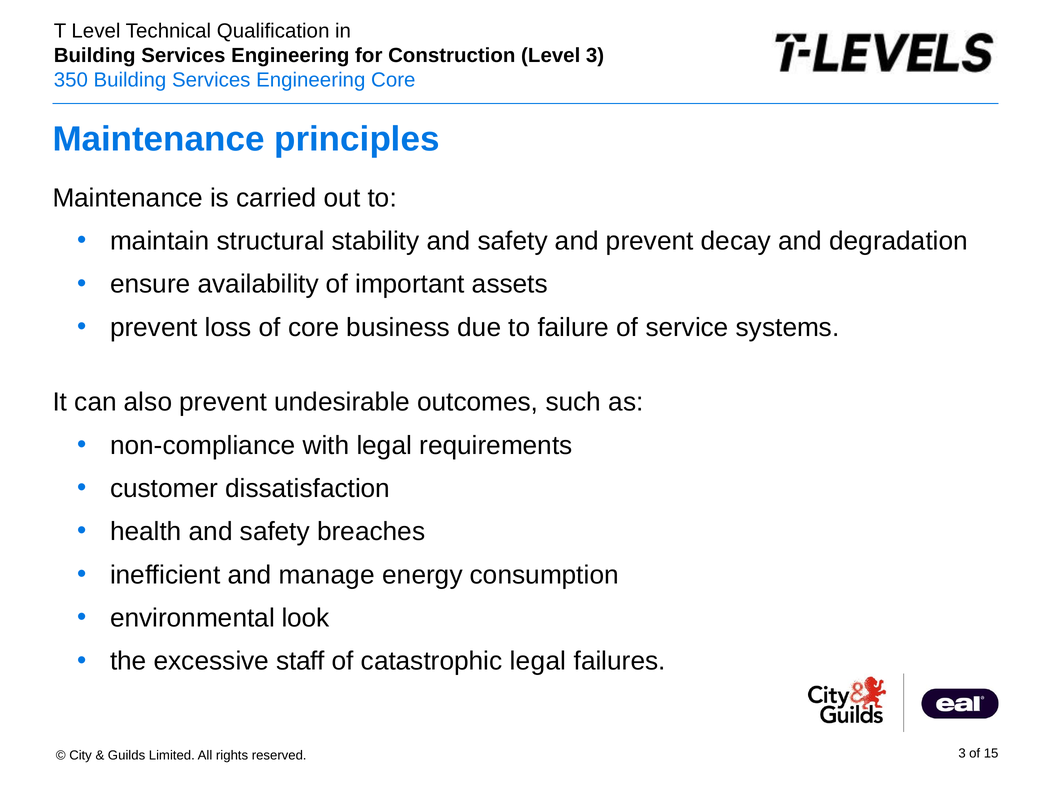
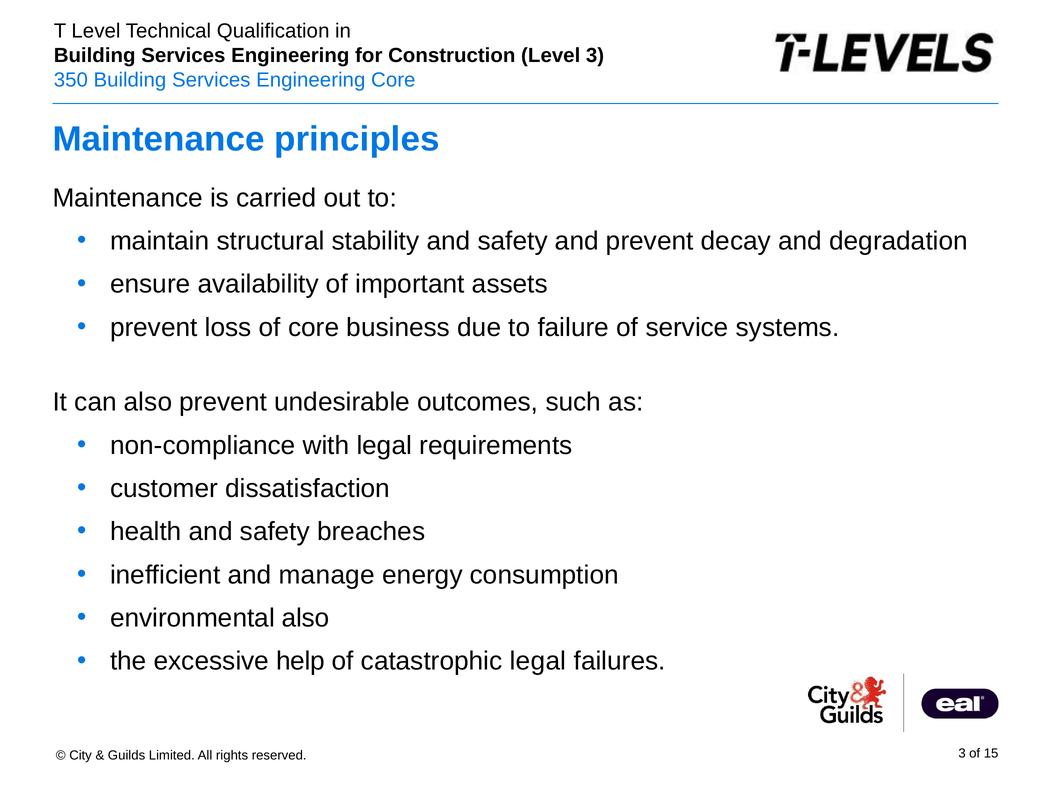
environmental look: look -> also
staff: staff -> help
